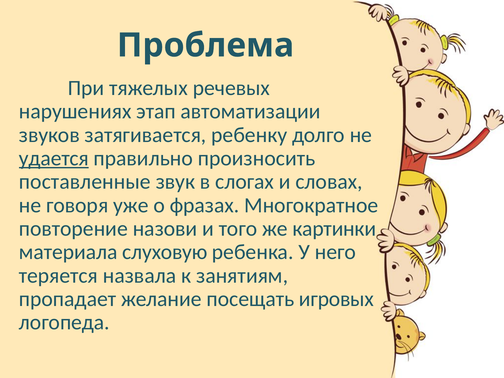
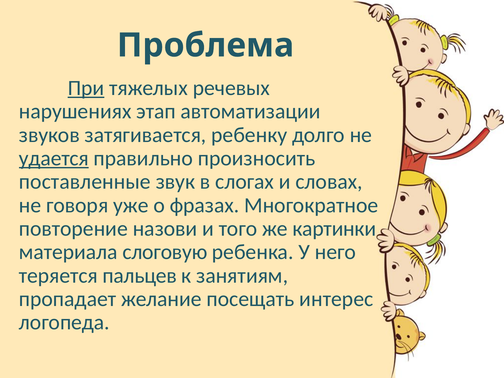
При underline: none -> present
слуховую: слуховую -> слоговую
назвала: назвала -> пальцев
игровых: игровых -> интерес
